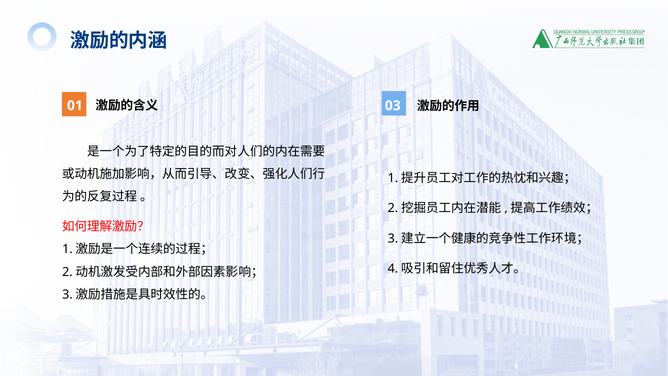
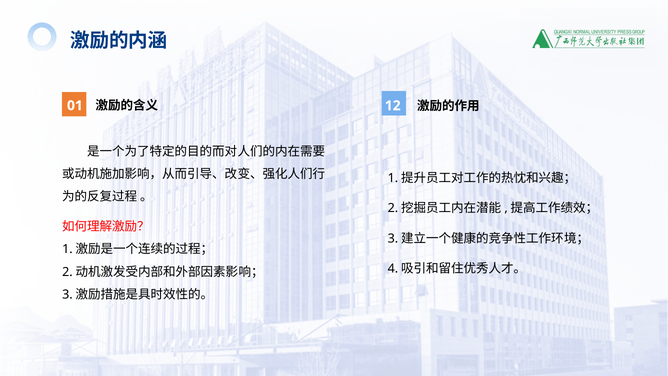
03: 03 -> 12
